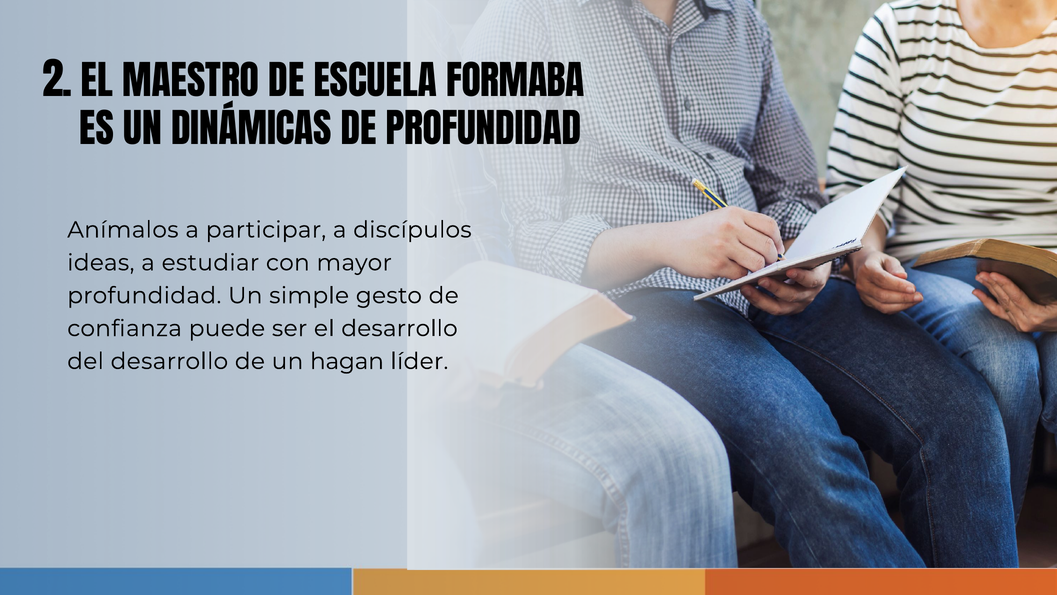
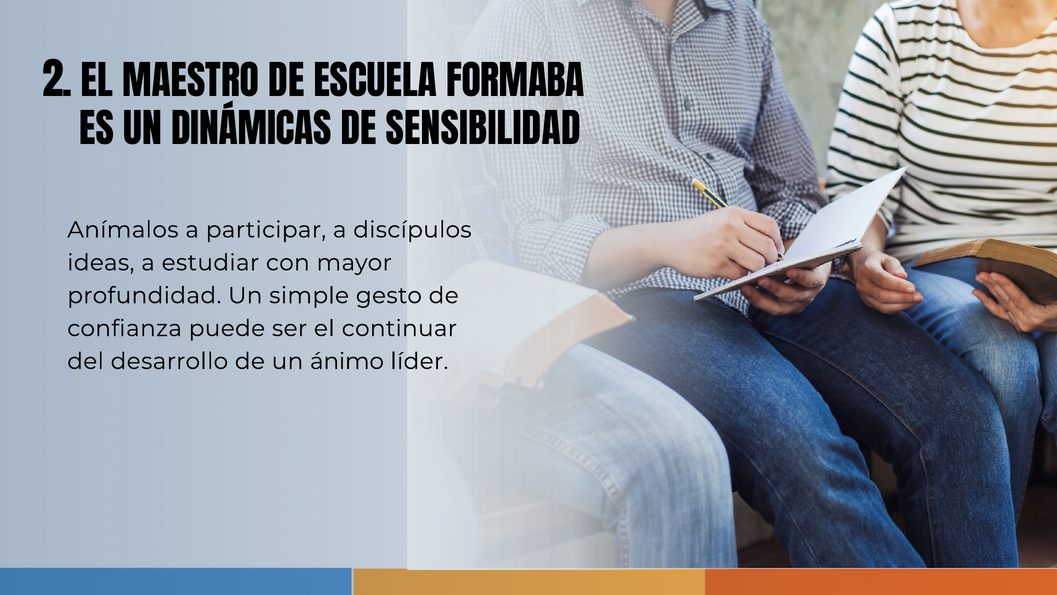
DE PROFUNDIDAD: PROFUNDIDAD -> SENSIBILIDAD
el desarrollo: desarrollo -> continuar
hagan: hagan -> ánimo
